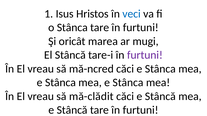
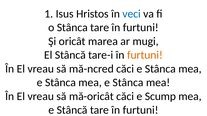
furtuni at (145, 55) colour: purple -> orange
mă-clădit: mă-clădit -> mă-oricât
căci e Stâncă: Stâncă -> Scump
